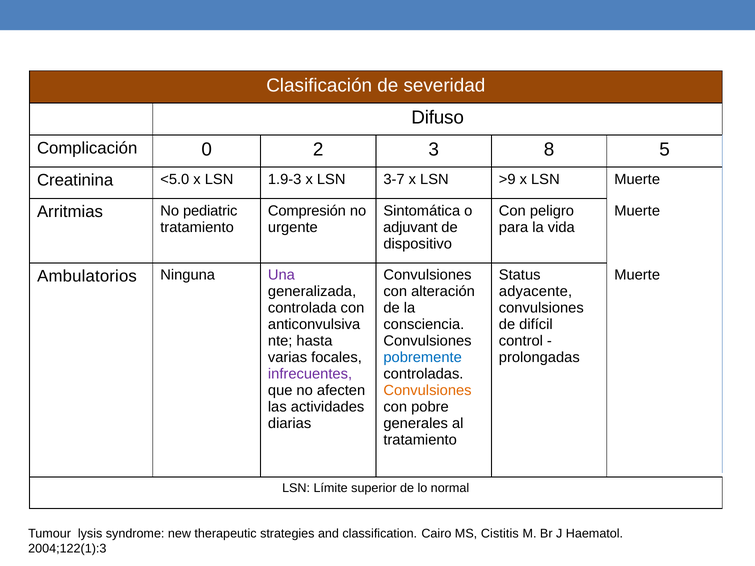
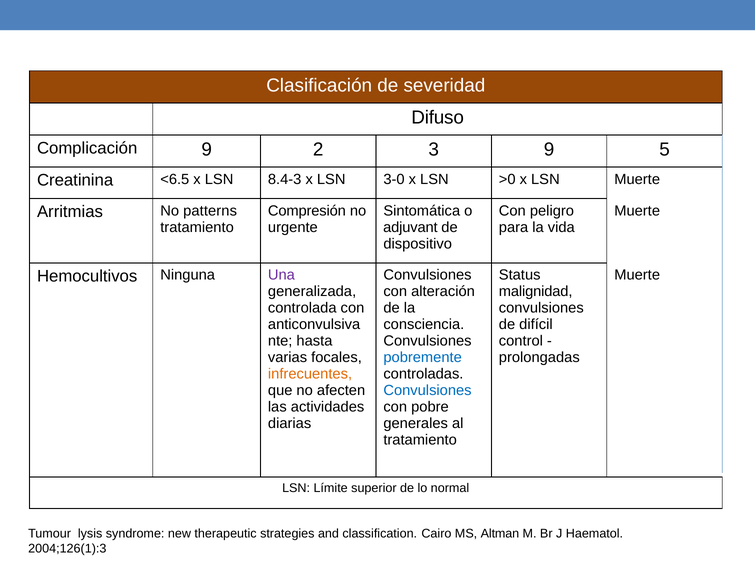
Complicación 0: 0 -> 9
3 8: 8 -> 9
<5.0: <5.0 -> <6.5
1.9-3: 1.9-3 -> 8.4-3
3-7: 3-7 -> 3-0
>9: >9 -> >0
pediatric: pediatric -> patterns
Ambulatorios: Ambulatorios -> Hemocultivos
adyacente: adyacente -> malignidad
infrecuentes colour: purple -> orange
Convulsiones at (427, 391) colour: orange -> blue
Cistitis: Cistitis -> Altman
2004;122(1):3: 2004;122(1):3 -> 2004;126(1):3
